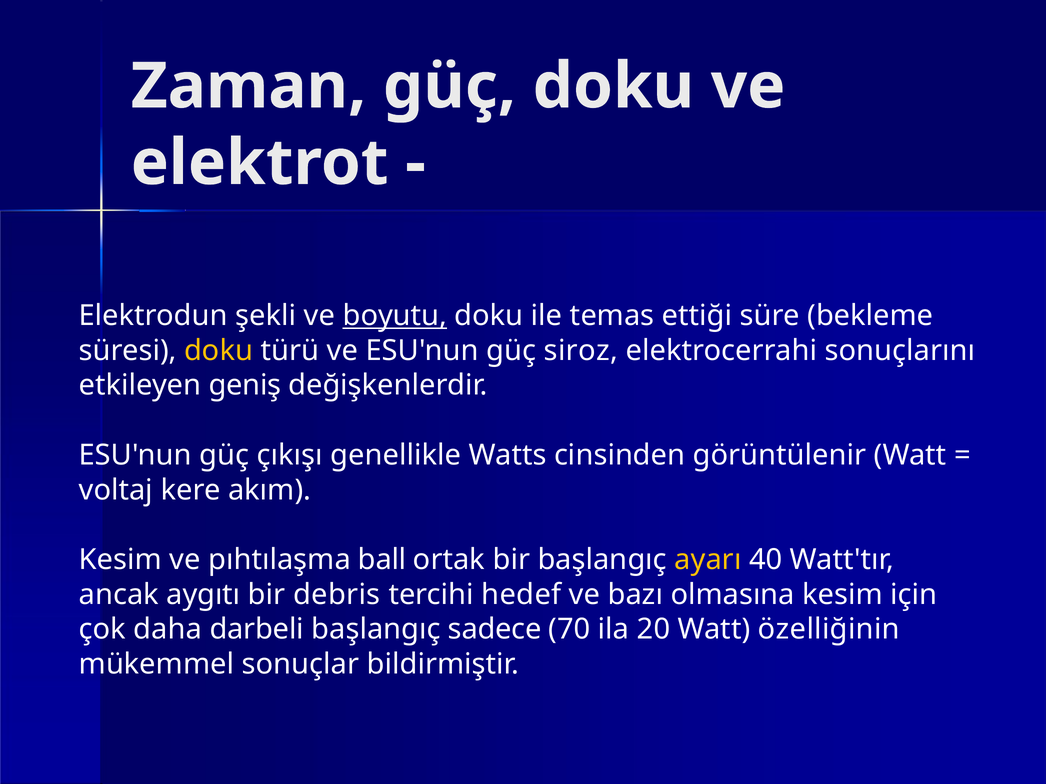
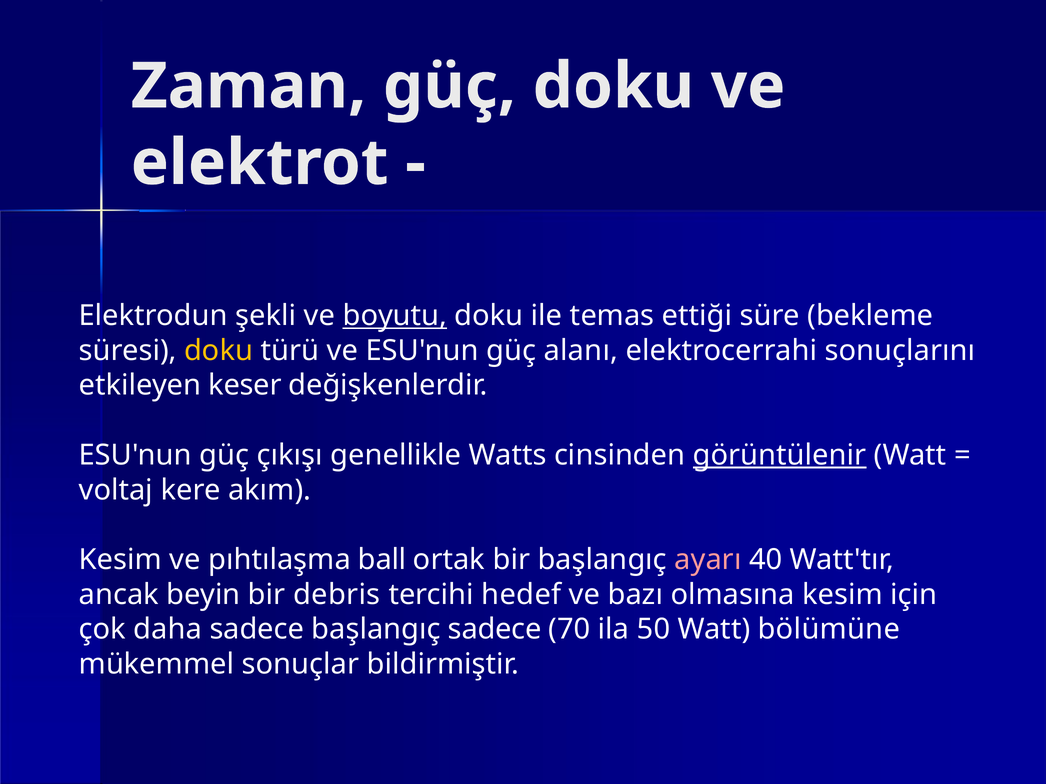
siroz: siroz -> alanı
geniş: geniş -> keser
görüntülenir underline: none -> present
ayarı colour: yellow -> pink
aygıtı: aygıtı -> beyin
daha darbeli: darbeli -> sadece
20: 20 -> 50
özelliğinin: özelliğinin -> bölümüne
